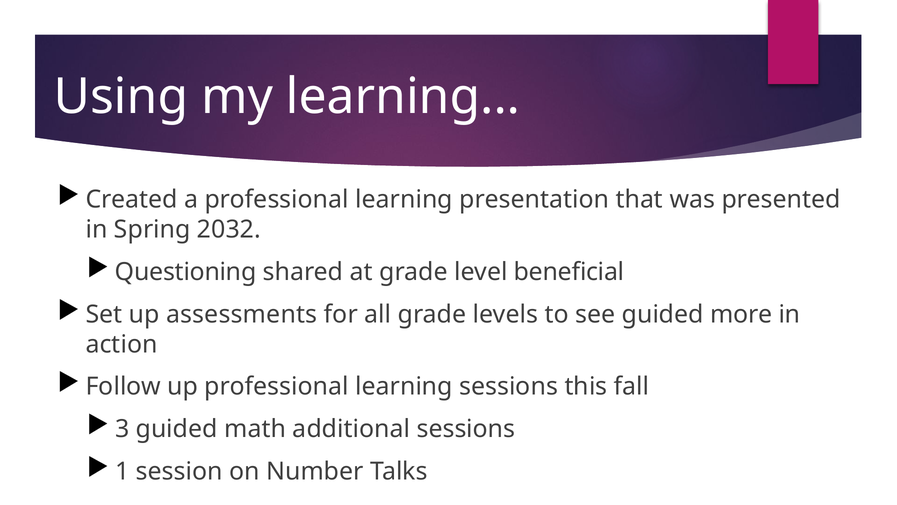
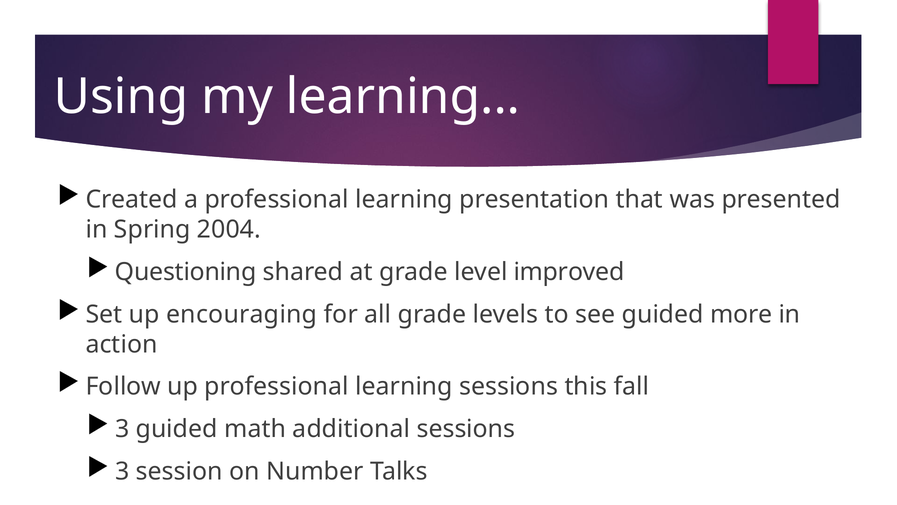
2032: 2032 -> 2004
beneficial: beneficial -> improved
assessments: assessments -> encouraging
1 at (122, 471): 1 -> 3
